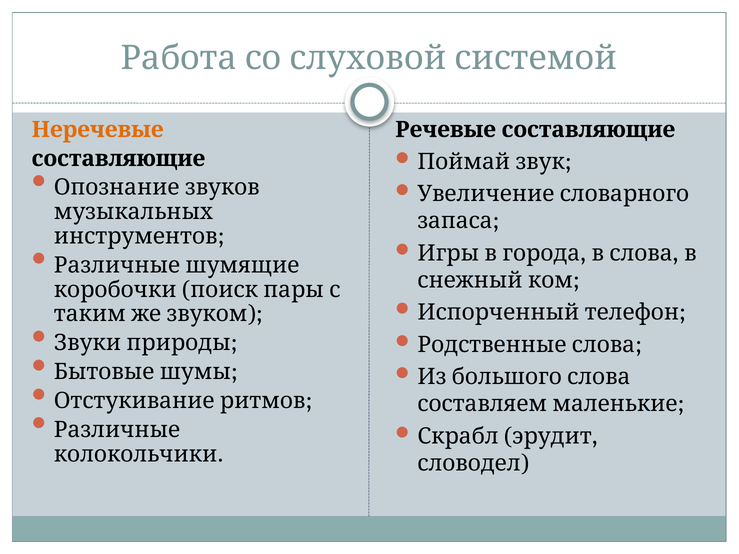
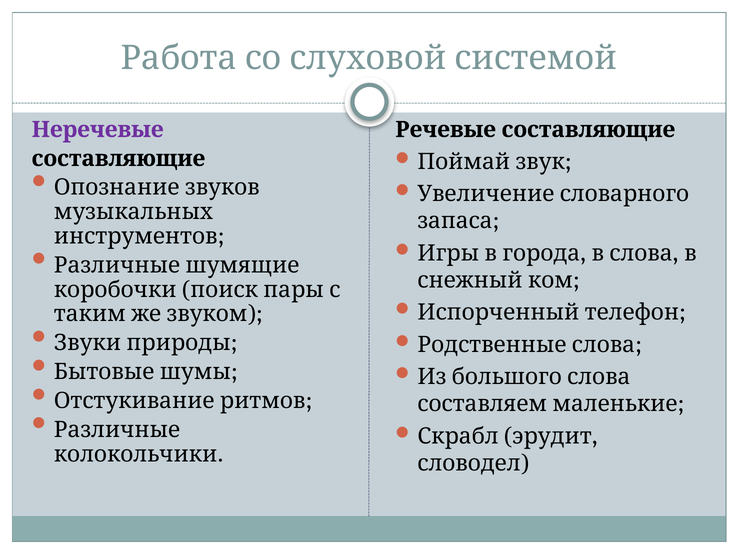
Неречевые colour: orange -> purple
